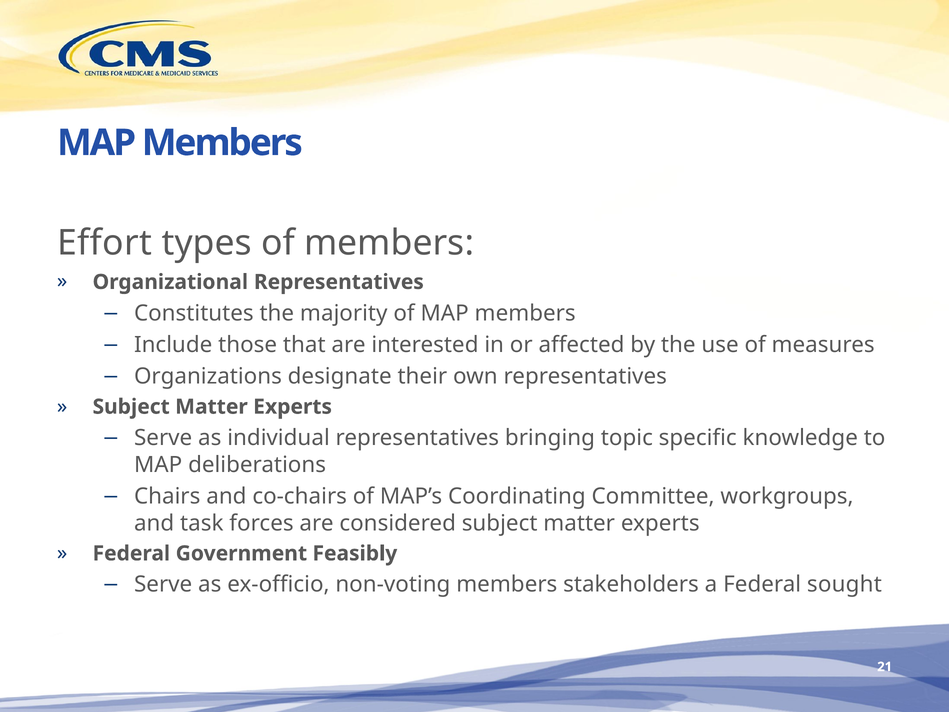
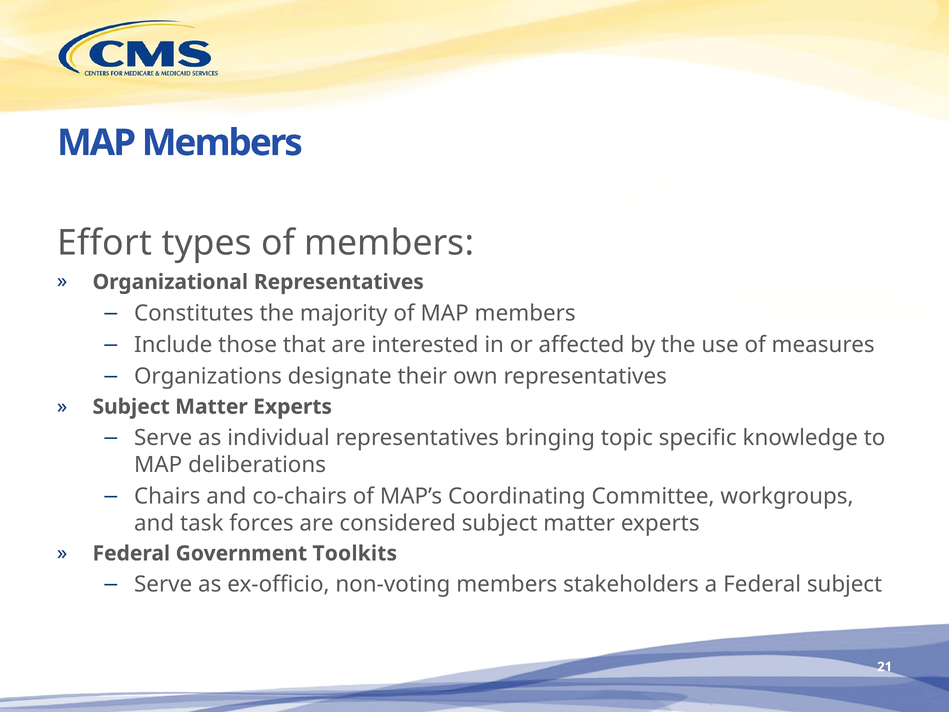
Feasibly: Feasibly -> Toolkits
Federal sought: sought -> subject
